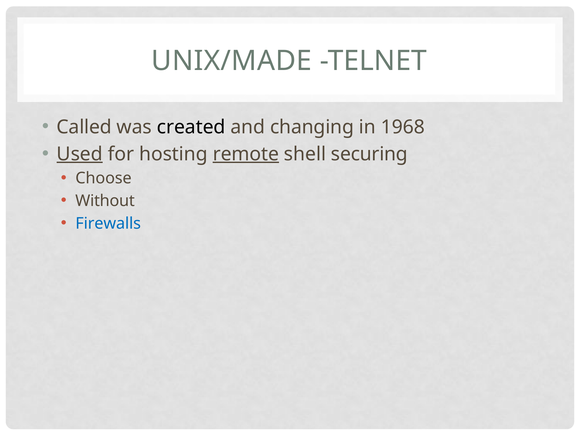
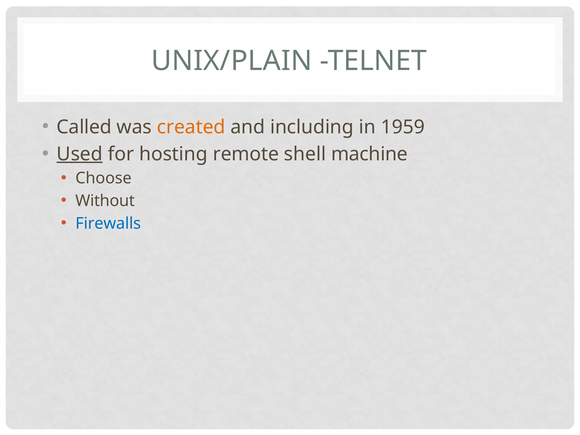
UNIX/MADE: UNIX/MADE -> UNIX/PLAIN
created colour: black -> orange
changing: changing -> including
1968: 1968 -> 1959
remote underline: present -> none
securing: securing -> machine
